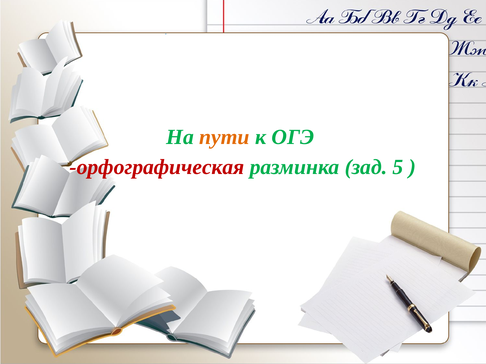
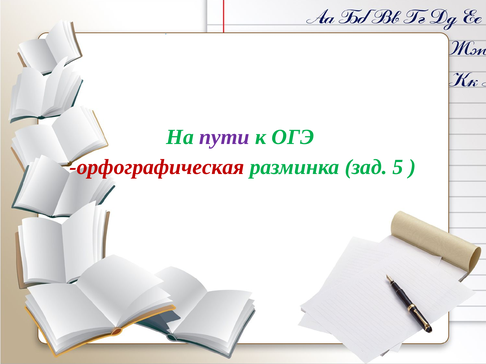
пути colour: orange -> purple
